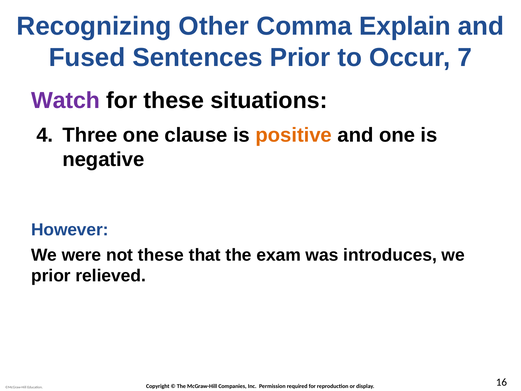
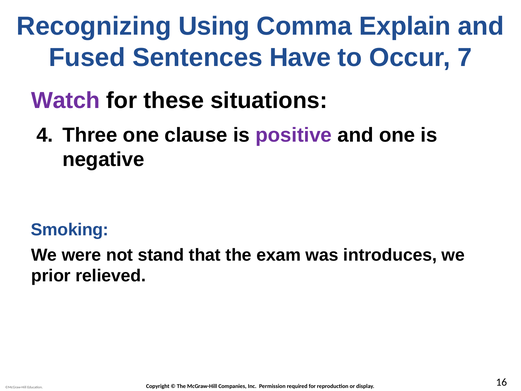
Other: Other -> Using
Sentences Prior: Prior -> Have
positive colour: orange -> purple
However: However -> Smoking
not these: these -> stand
